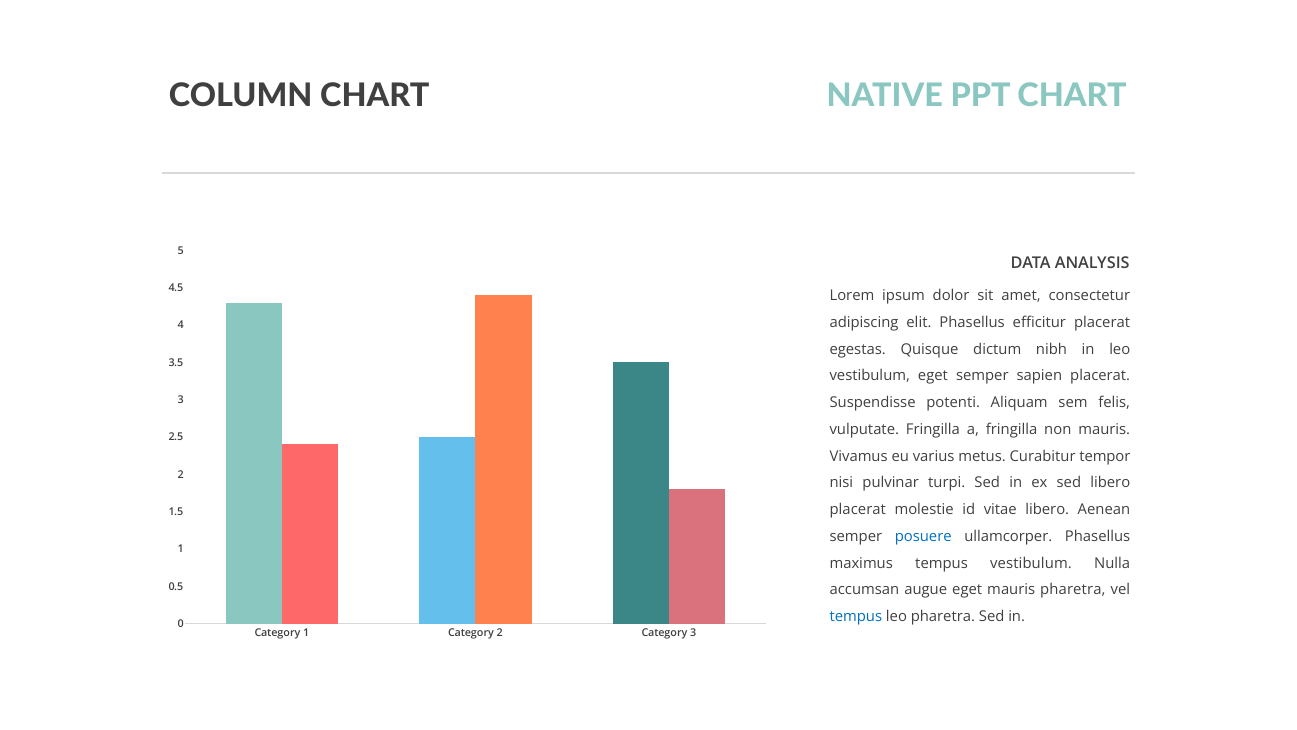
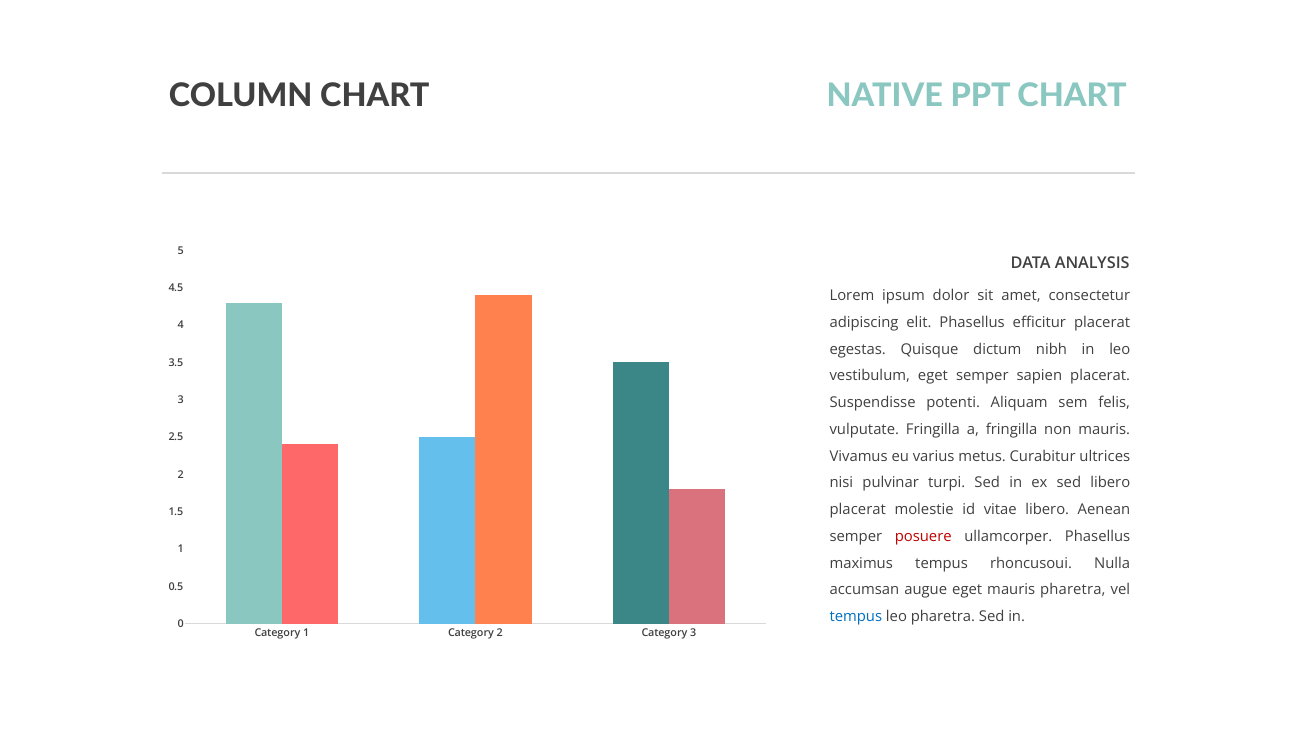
tempor: tempor -> ultrices
posuere colour: blue -> red
tempus vestibulum: vestibulum -> rhoncusoui
